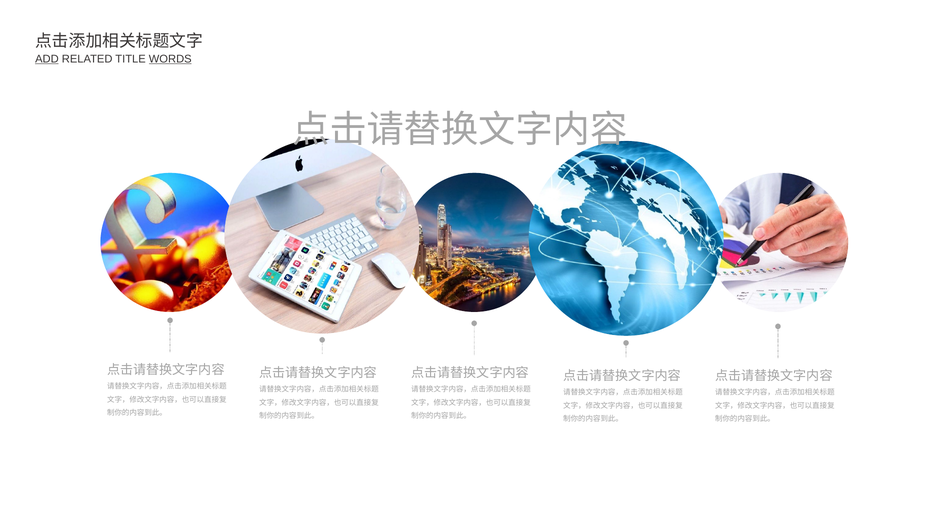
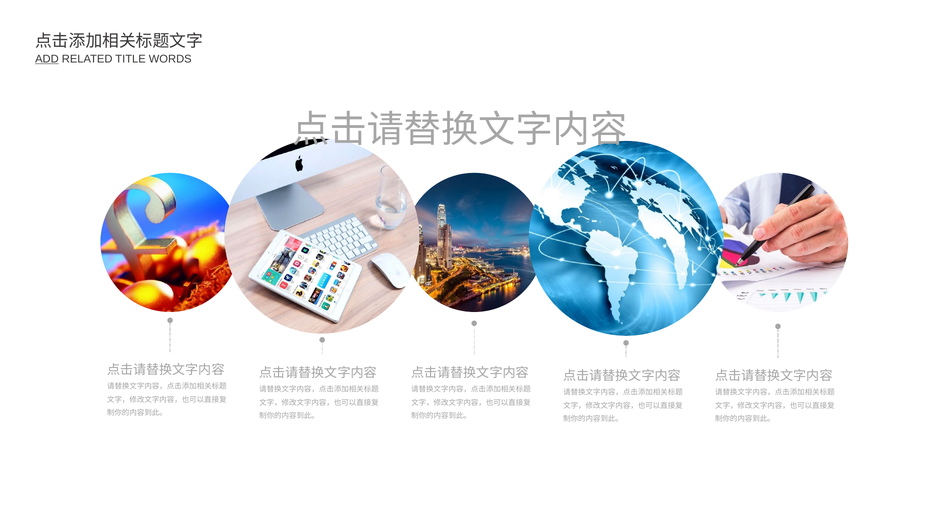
WORDS underline: present -> none
